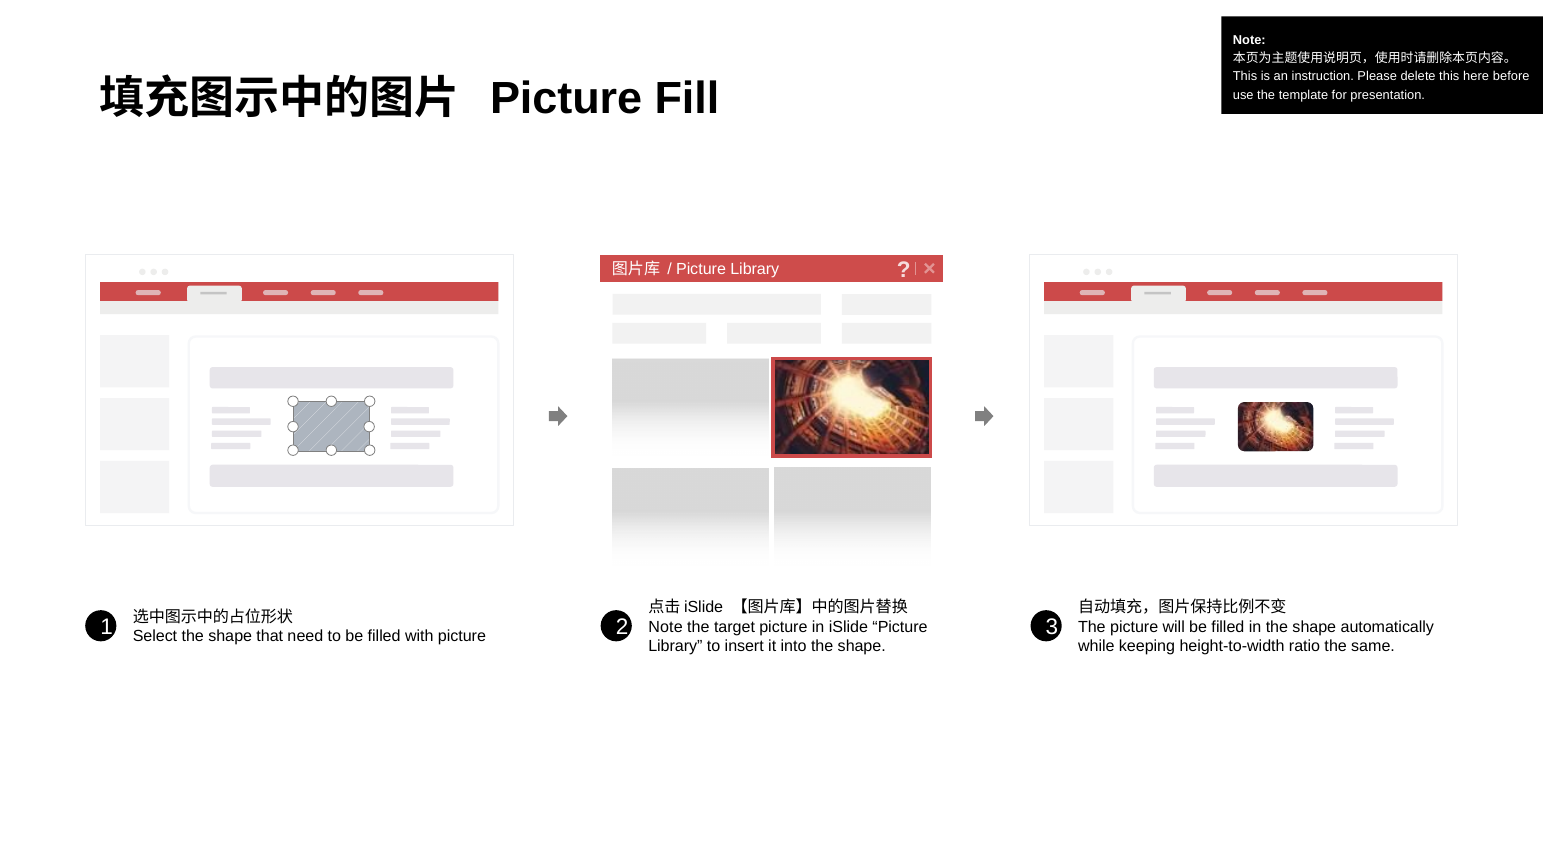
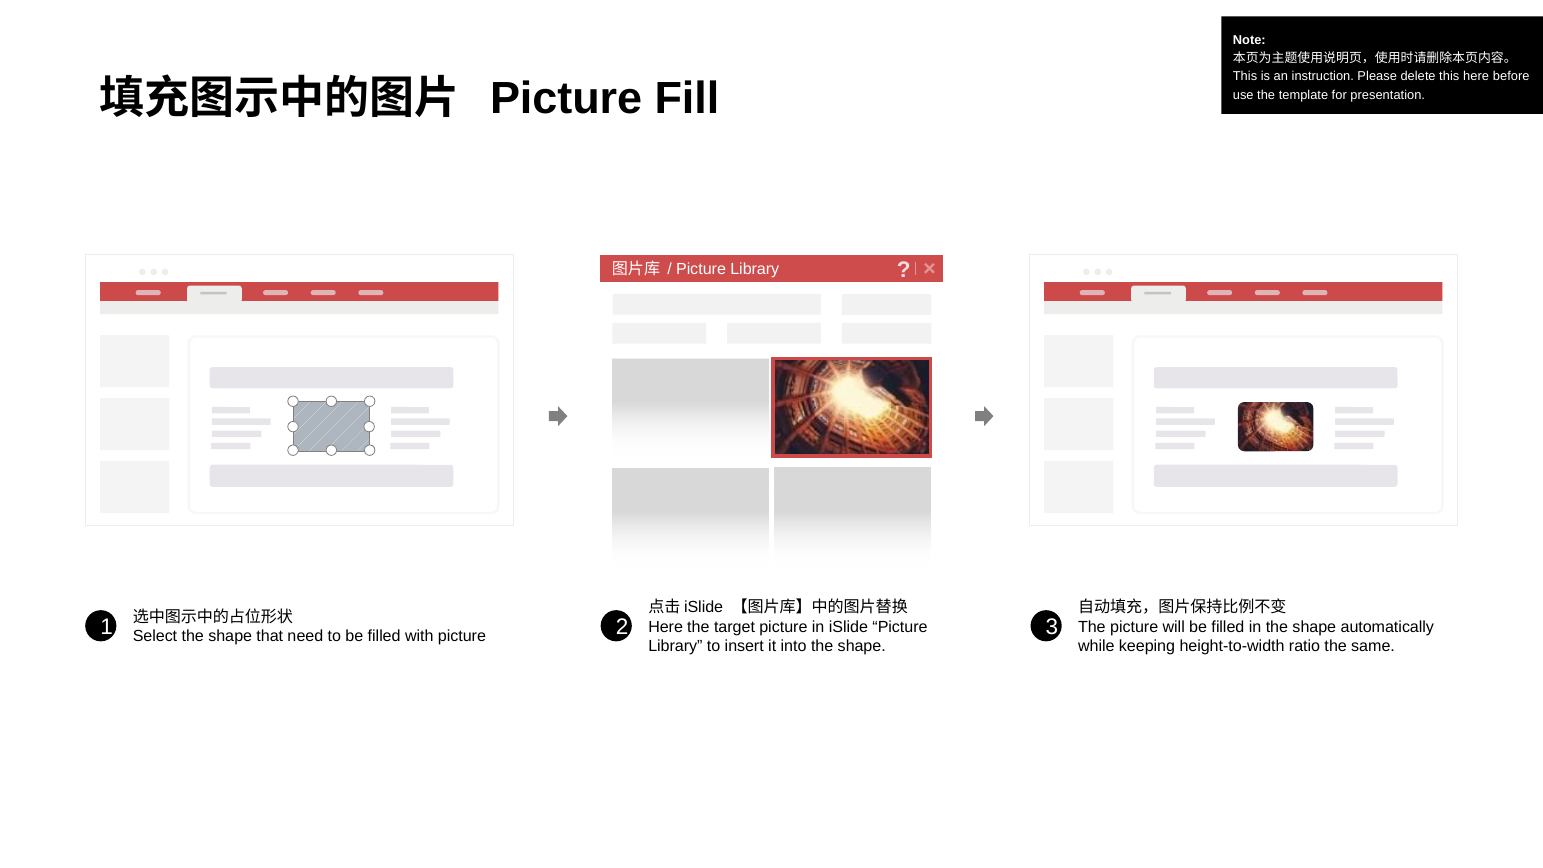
Note at (666, 627): Note -> Here
